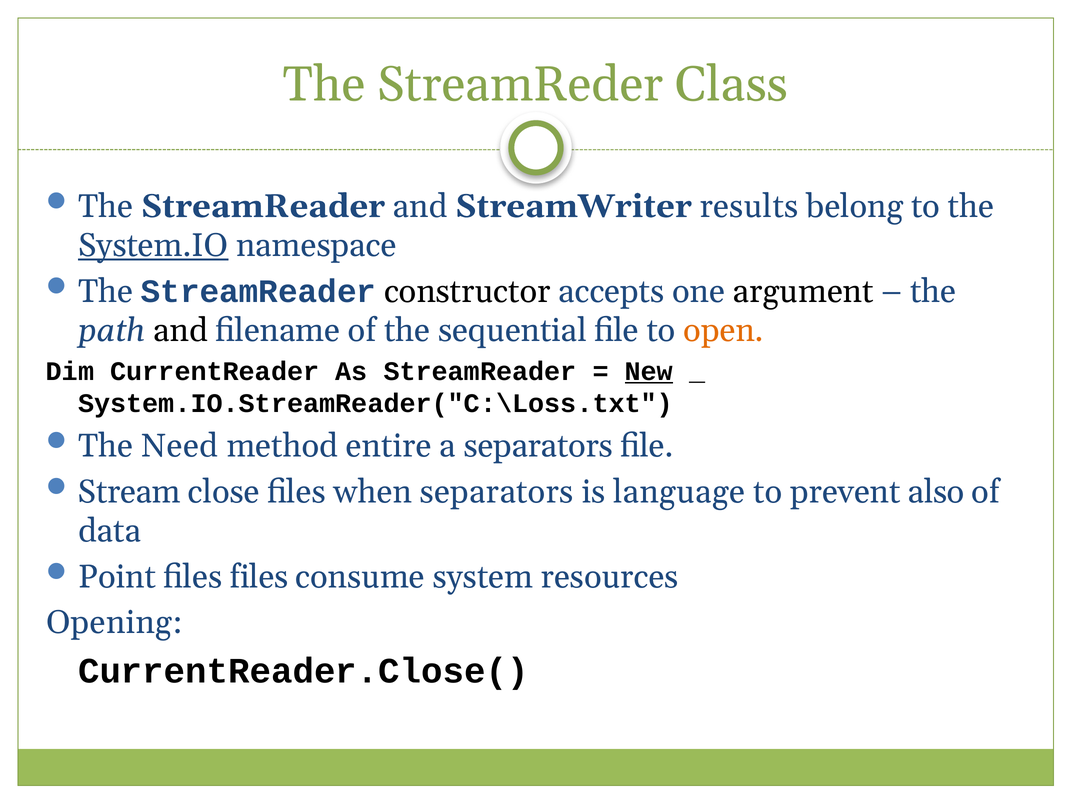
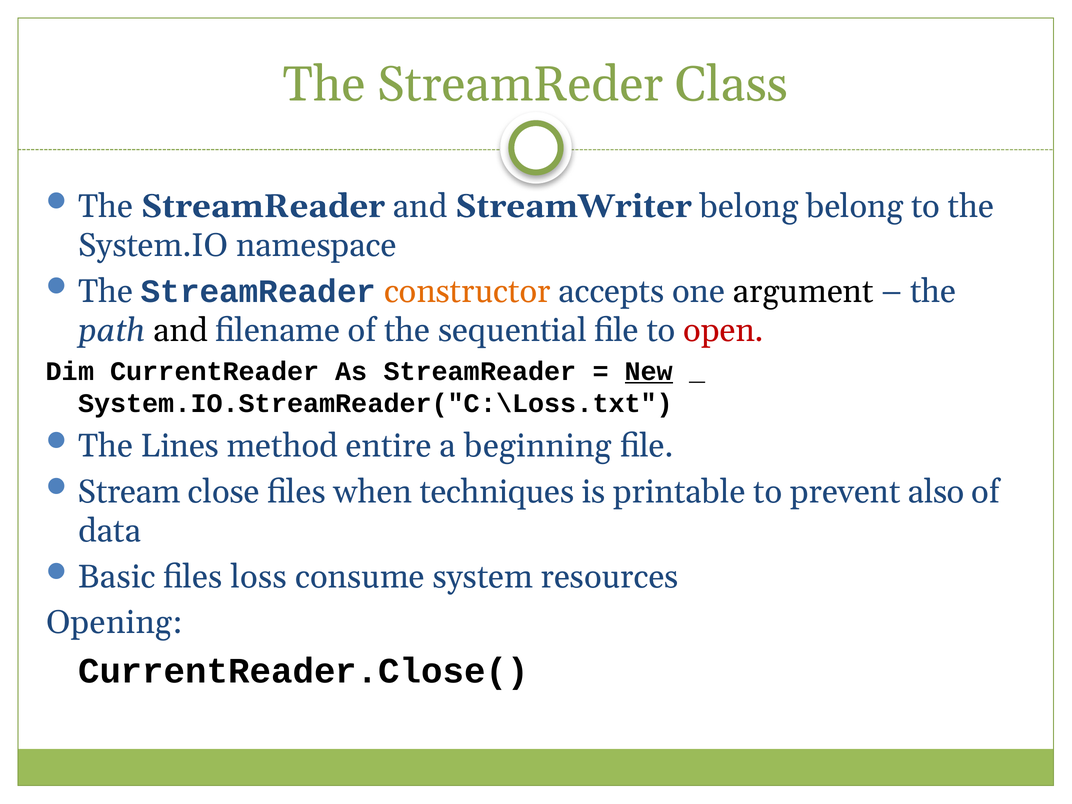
StreamWriter results: results -> belong
System.IO underline: present -> none
constructor colour: black -> orange
open colour: orange -> red
Need: Need -> Lines
a separators: separators -> beginning
when separators: separators -> techniques
language: language -> printable
Point: Point -> Basic
files files: files -> loss
